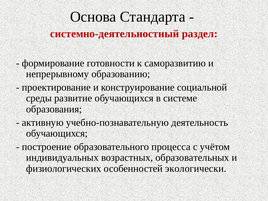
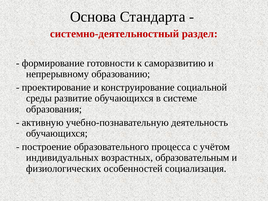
образовательных: образовательных -> образовательным
экологически: экологически -> социализация
